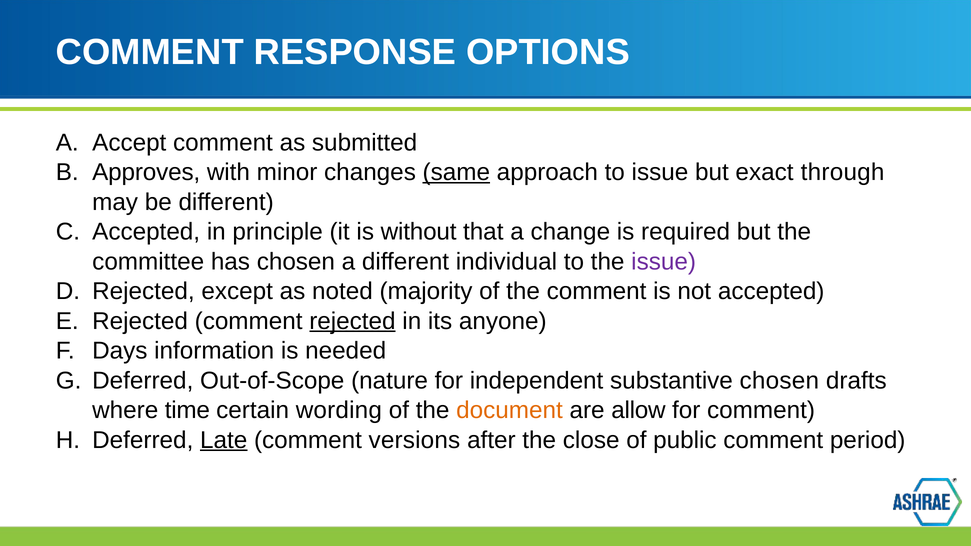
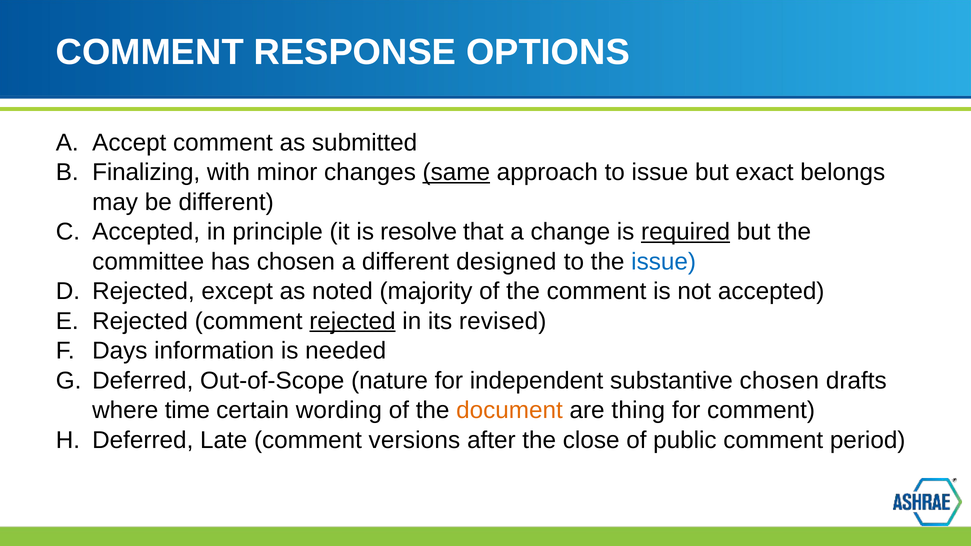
Approves: Approves -> Finalizing
through: through -> belongs
without: without -> resolve
required underline: none -> present
individual: individual -> designed
issue at (664, 262) colour: purple -> blue
anyone: anyone -> revised
allow: allow -> thing
Late underline: present -> none
